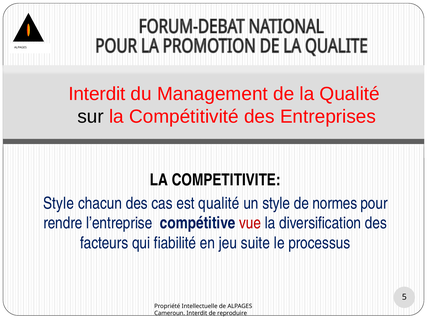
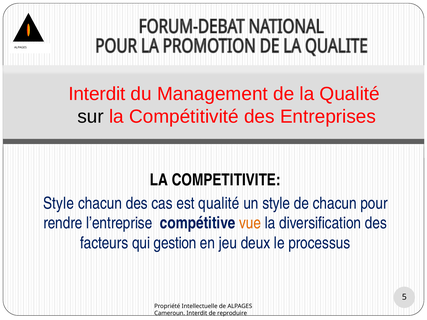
de normes: normes -> chacun
vue colour: red -> orange
fiabilité: fiabilité -> gestion
suite: suite -> deux
